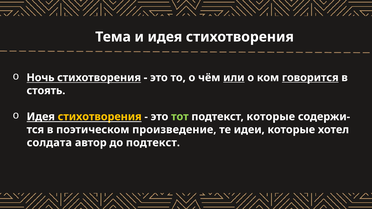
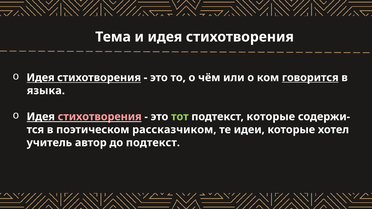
Ночь at (41, 78): Ночь -> Идея
или underline: present -> none
стоять: стоять -> языка
стихотворения at (100, 117) colour: yellow -> pink
произведение: произведение -> рассказчиком
солдата: солдата -> учитель
